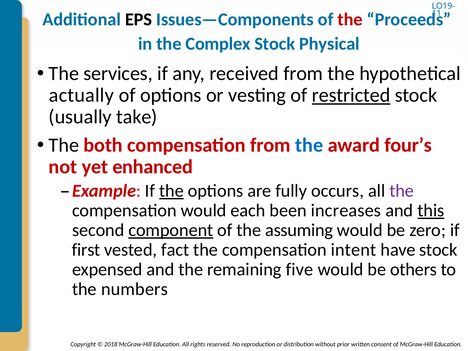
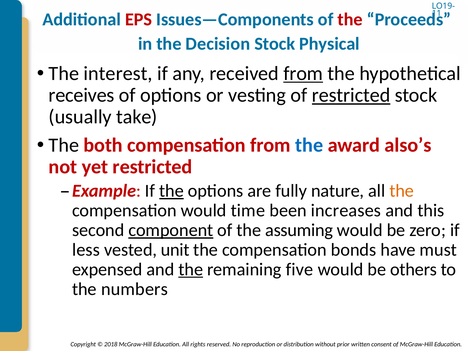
EPS colour: black -> red
Complex: Complex -> Decision
services: services -> interest
from at (303, 74) underline: none -> present
actually: actually -> receives
four’s: four’s -> also’s
yet enhanced: enhanced -> restricted
occurs: occurs -> nature
the at (402, 191) colour: purple -> orange
each: each -> time
this underline: present -> none
first: first -> less
fact: fact -> unit
intent: intent -> bonds
have stock: stock -> must
the at (191, 269) underline: none -> present
